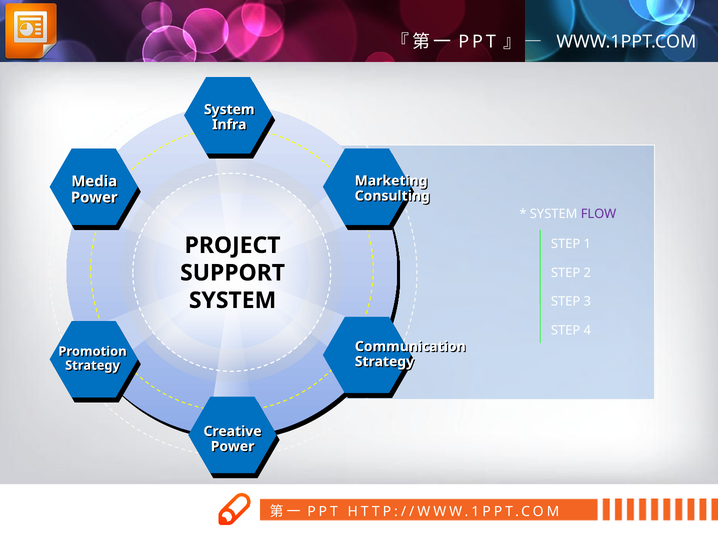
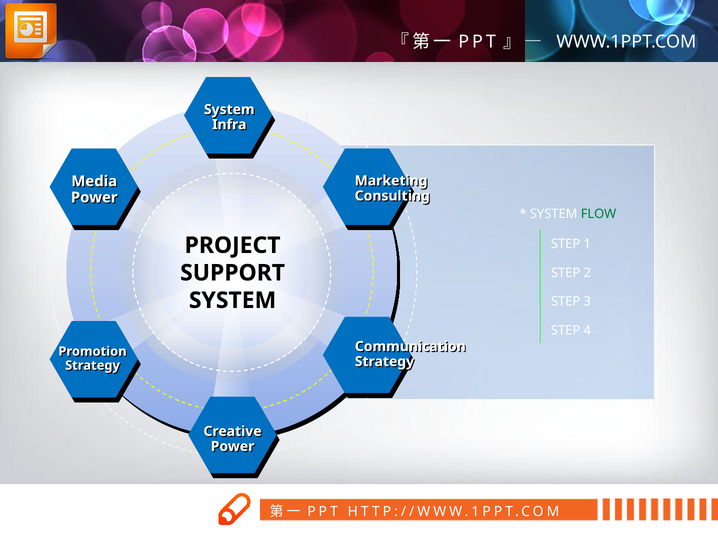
FLOW colour: purple -> green
